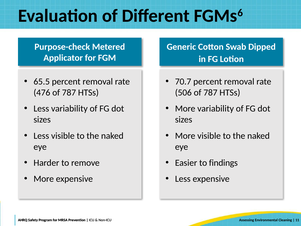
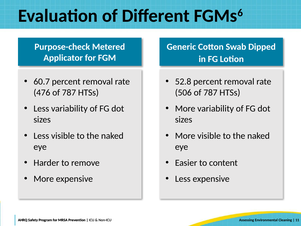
65.5: 65.5 -> 60.7
70.7: 70.7 -> 52.8
findings: findings -> content
